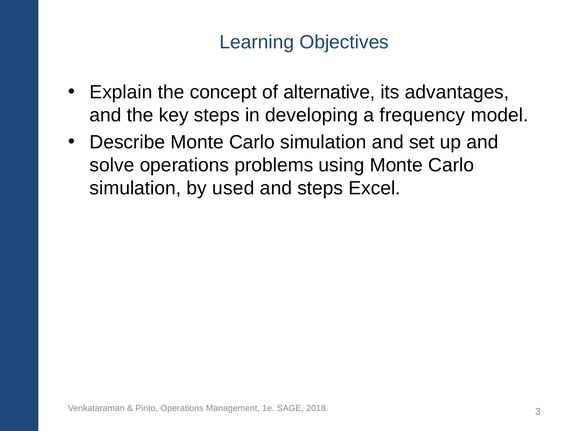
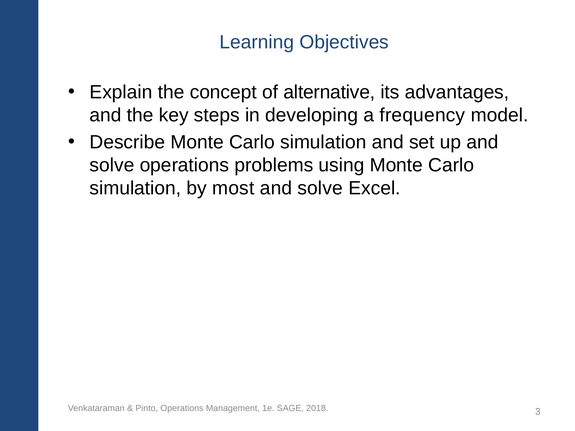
used: used -> most
steps at (320, 188): steps -> solve
